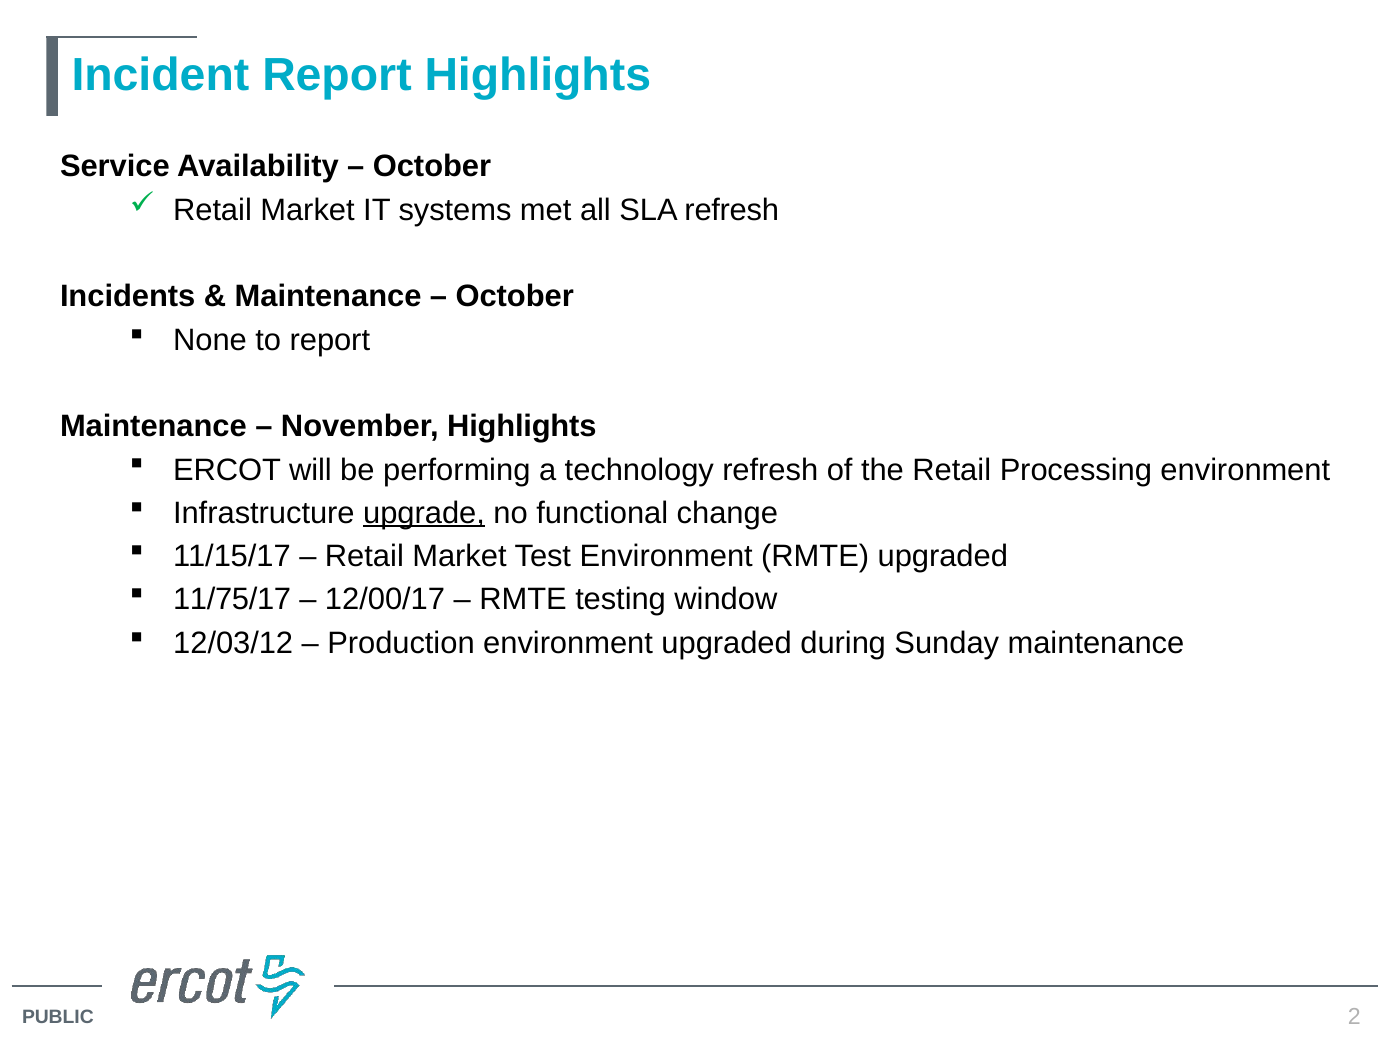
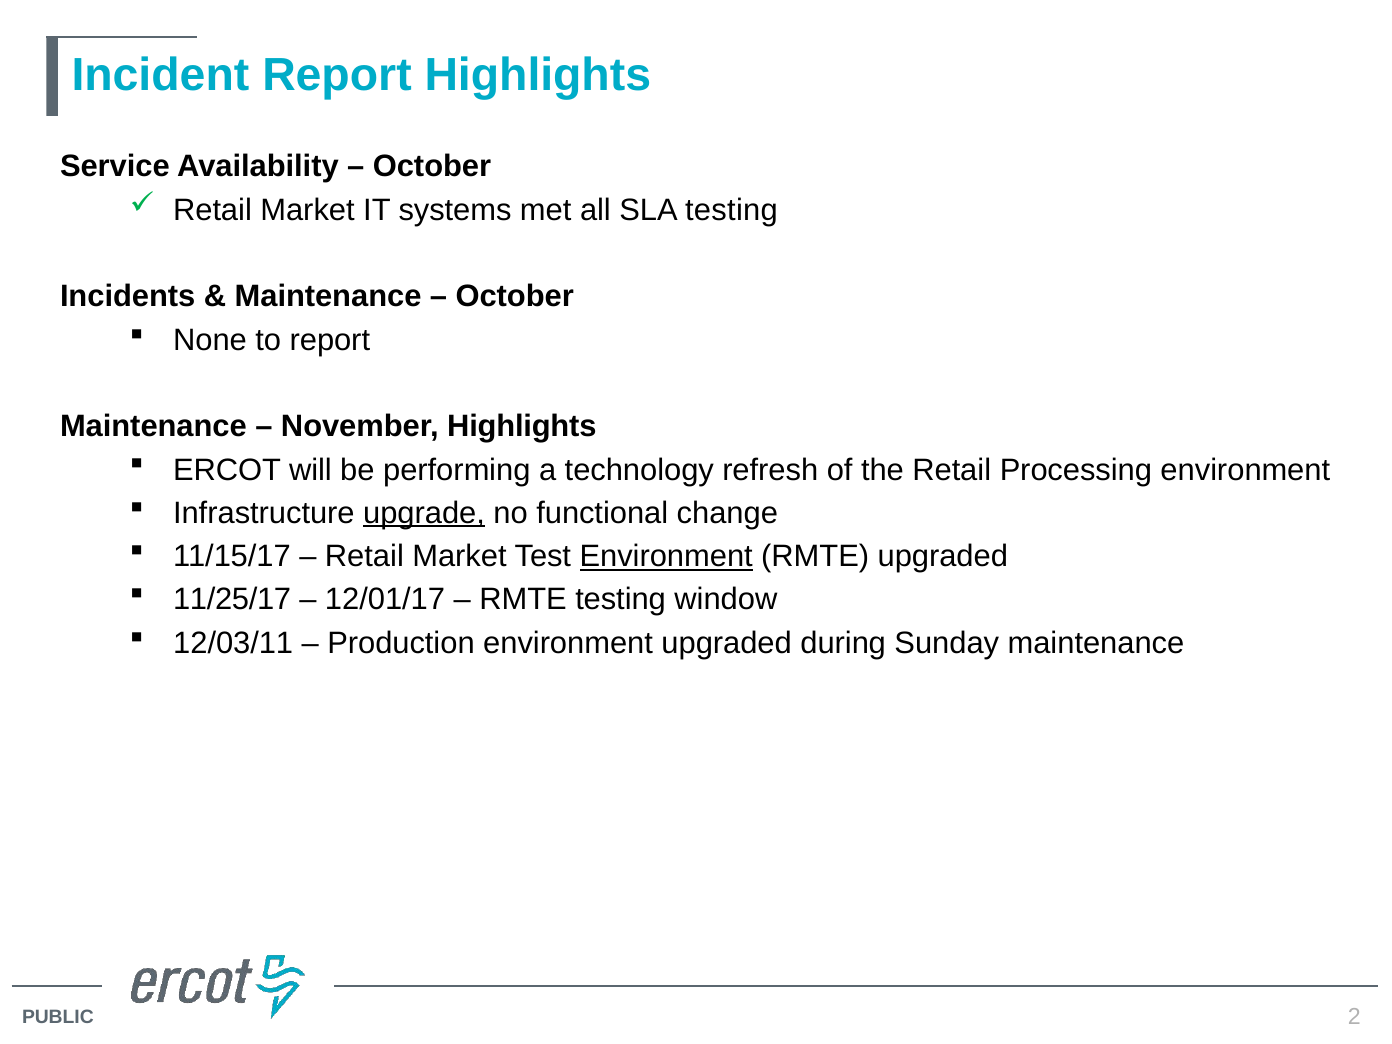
SLA refresh: refresh -> testing
Environment at (666, 556) underline: none -> present
11/75/17: 11/75/17 -> 11/25/17
12/00/17: 12/00/17 -> 12/01/17
12/03/12: 12/03/12 -> 12/03/11
